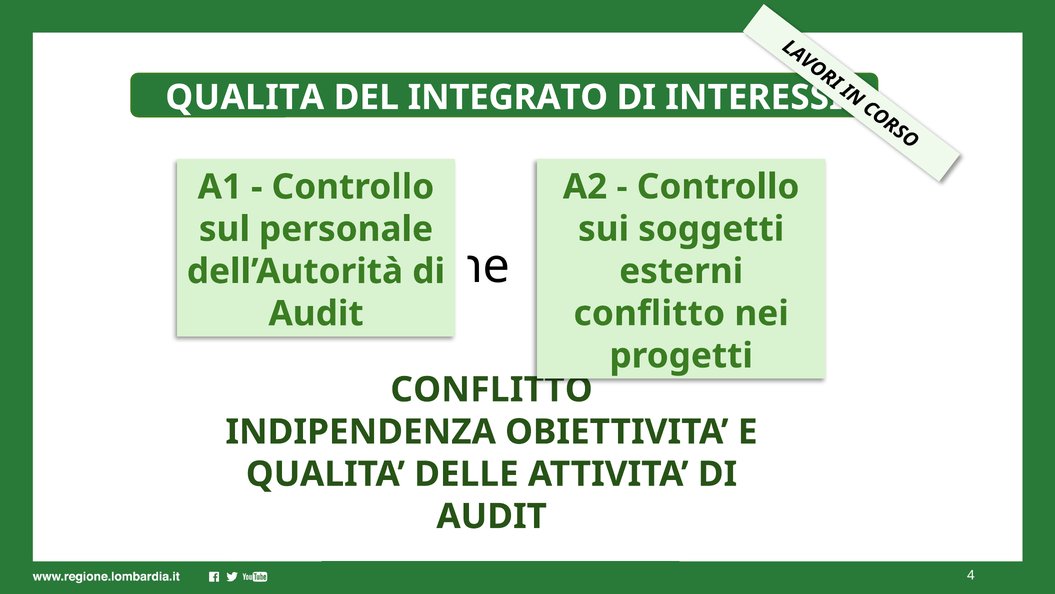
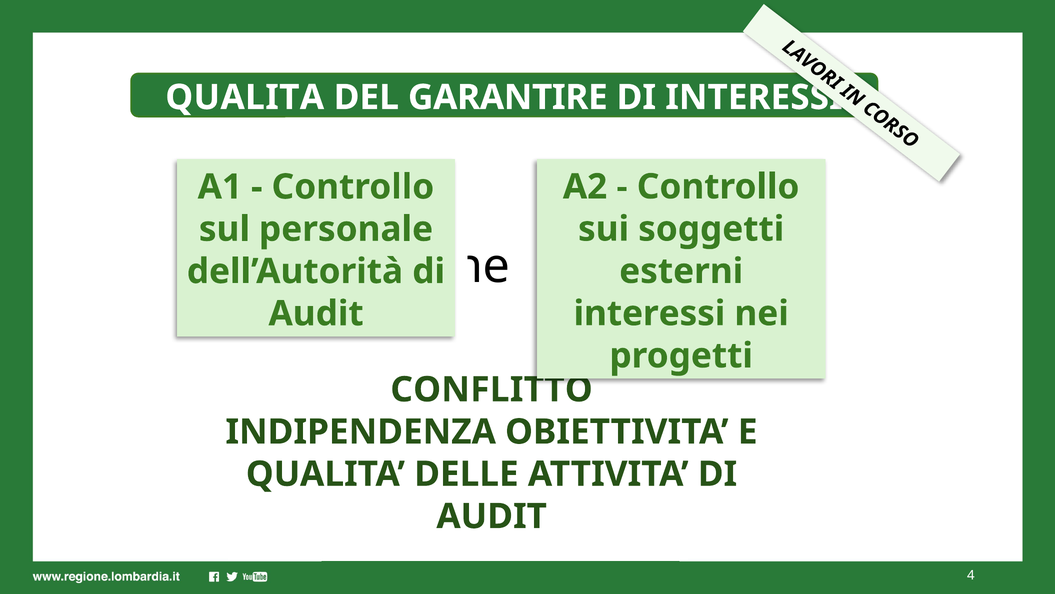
INTEGRATO: INTEGRATO -> GARANTIRE
conflitto at (649, 313): conflitto -> interessi
